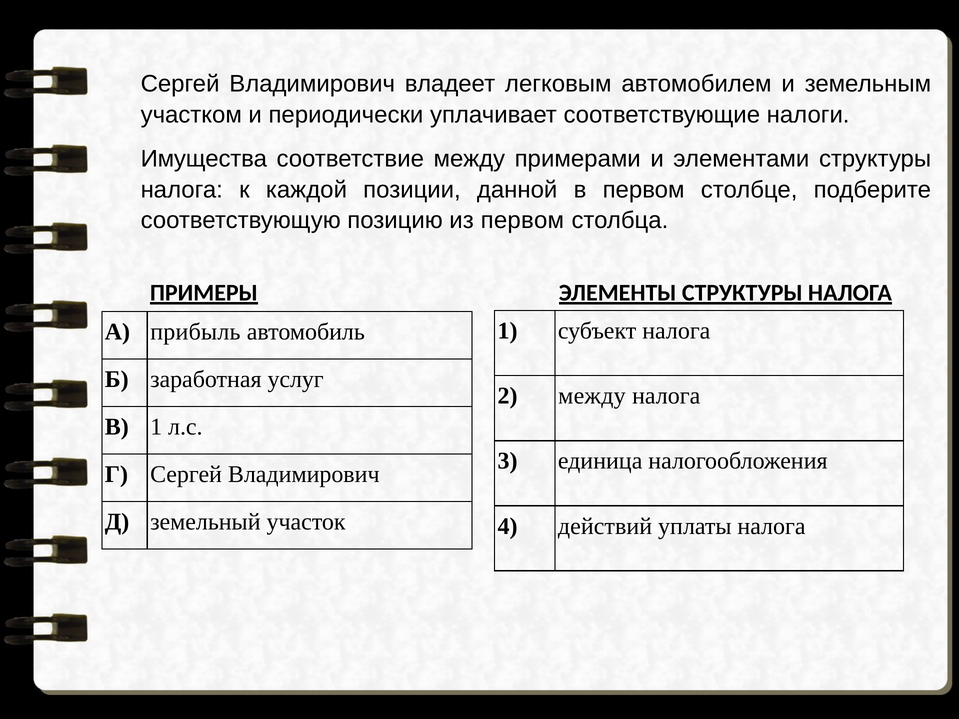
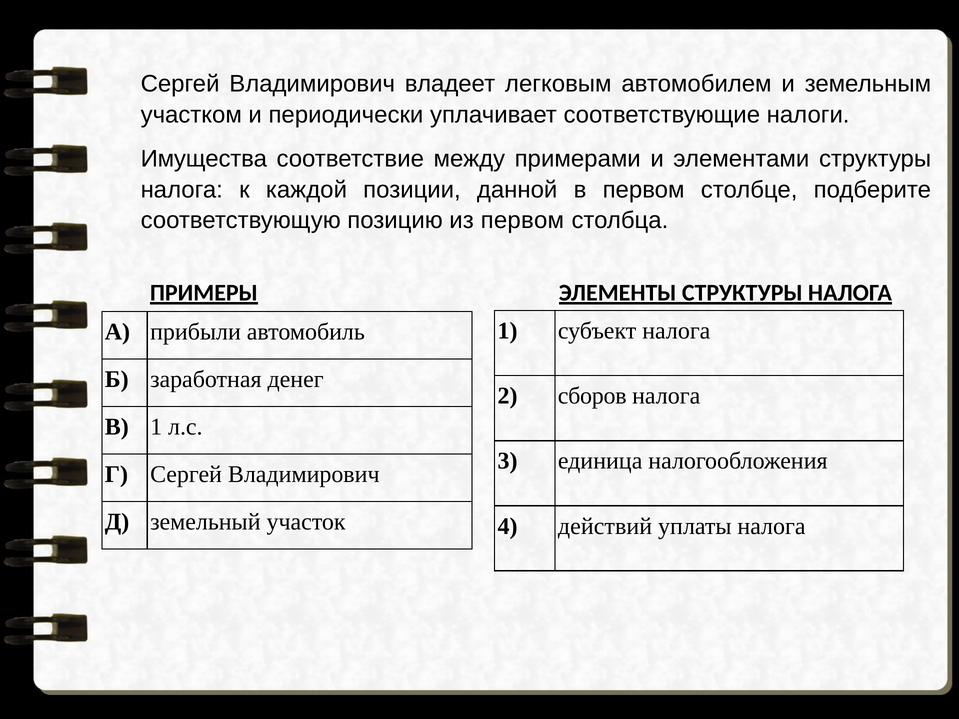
прибыль: прибыль -> прибыли
услуг: услуг -> денег
2 между: между -> сборов
